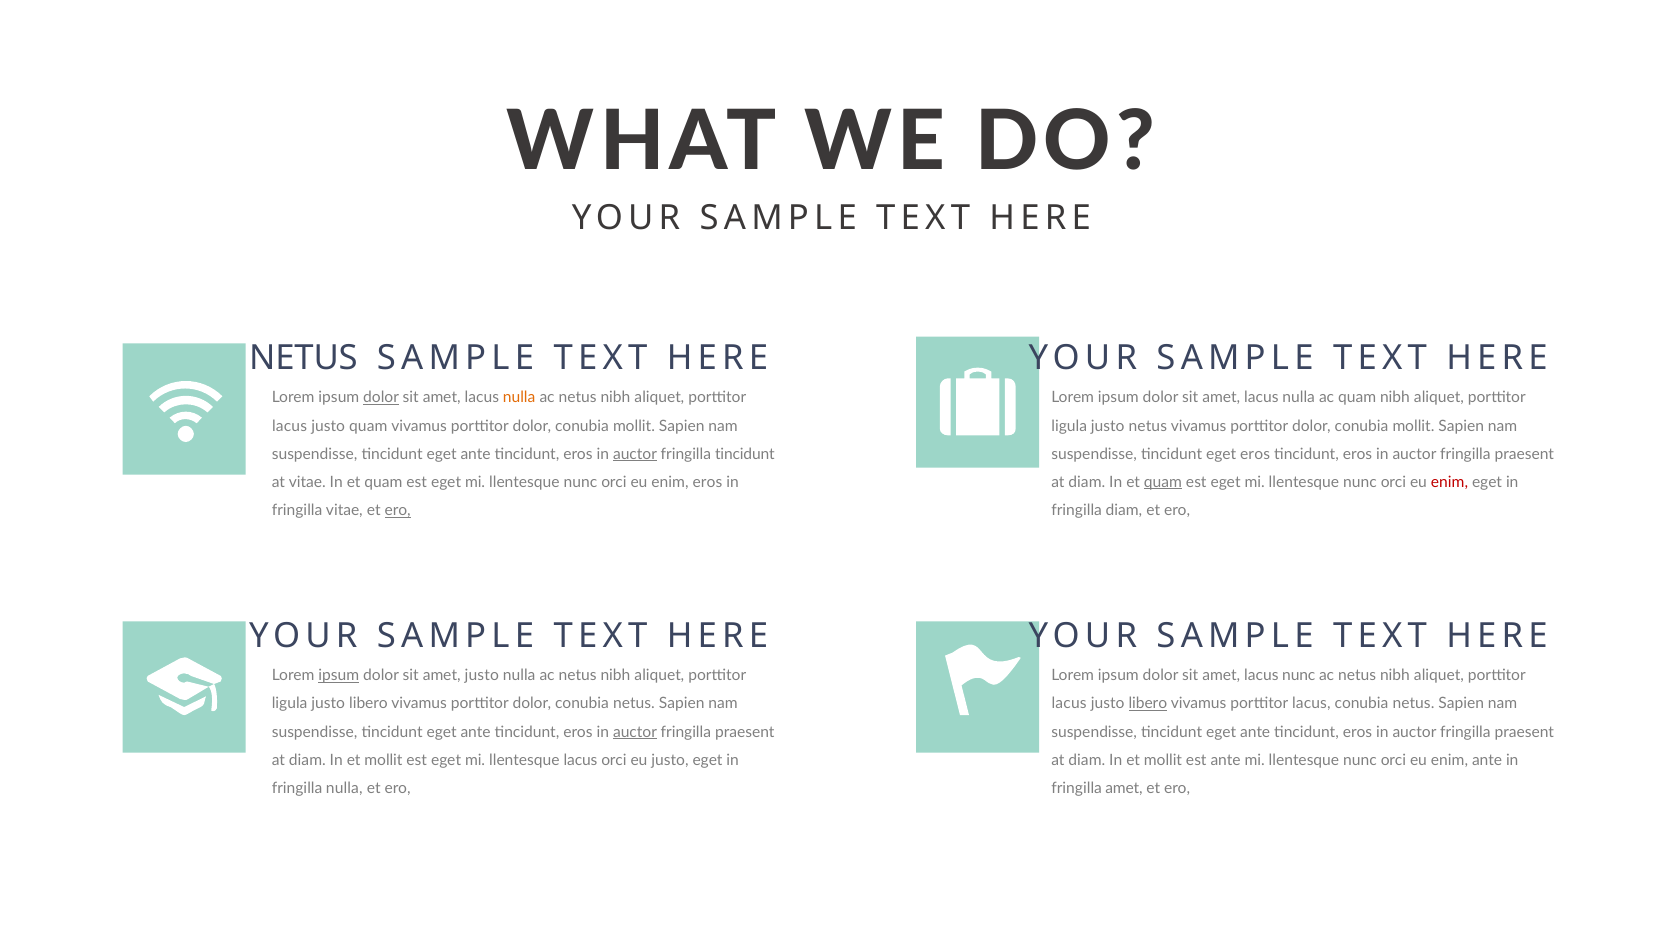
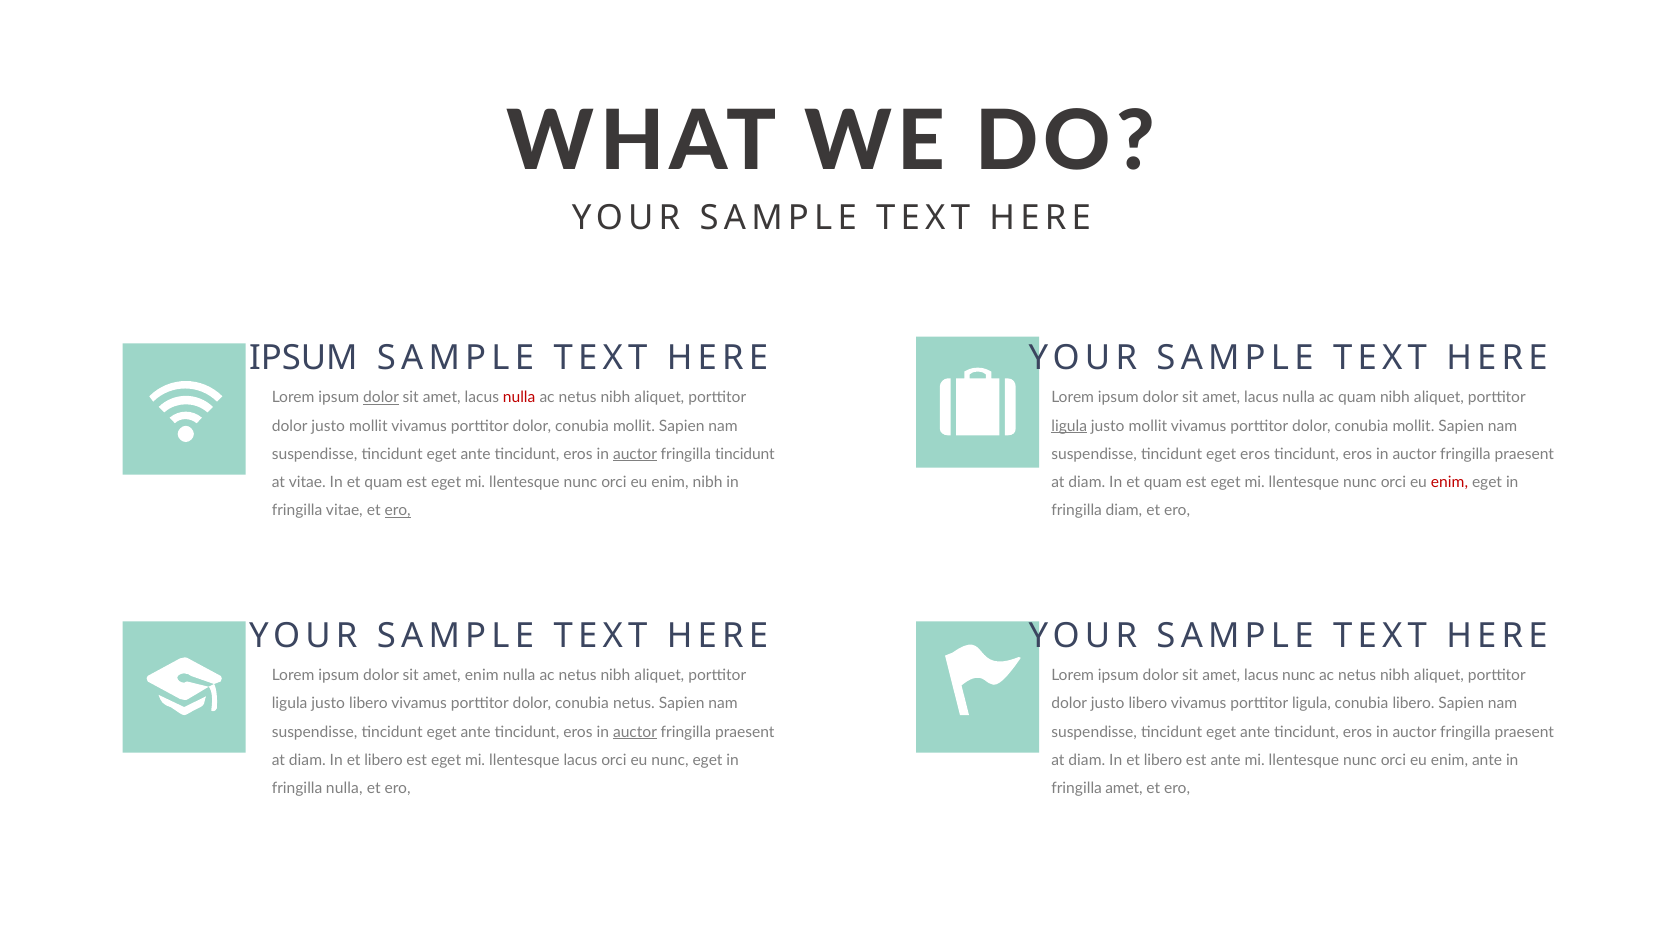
NETUS at (303, 358): NETUS -> IPSUM
nulla at (519, 398) colour: orange -> red
lacus at (290, 426): lacus -> dolor
quam at (368, 426): quam -> mollit
ligula at (1069, 426) underline: none -> present
netus at (1148, 426): netus -> mollit
enim eros: eros -> nibh
quam at (1163, 482) underline: present -> none
ipsum at (339, 676) underline: present -> none
amet justo: justo -> enim
lacus at (1069, 704): lacus -> dolor
libero at (1148, 704) underline: present -> none
vivamus porttitor lacus: lacus -> ligula
netus at (1413, 704): netus -> libero
mollit at (383, 760): mollit -> libero
eu justo: justo -> nunc
mollit at (1163, 760): mollit -> libero
